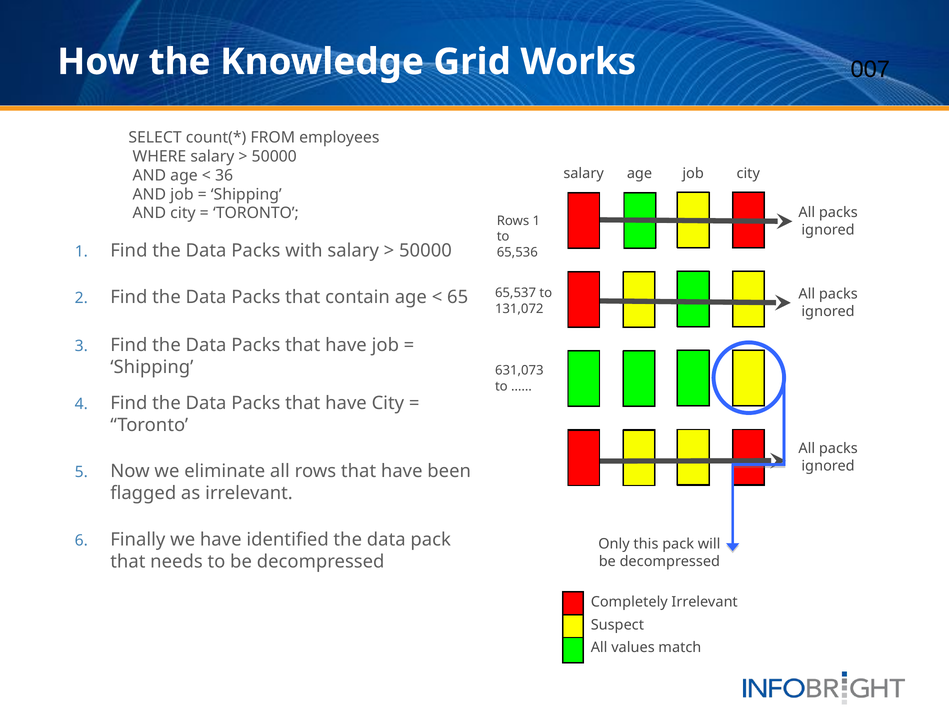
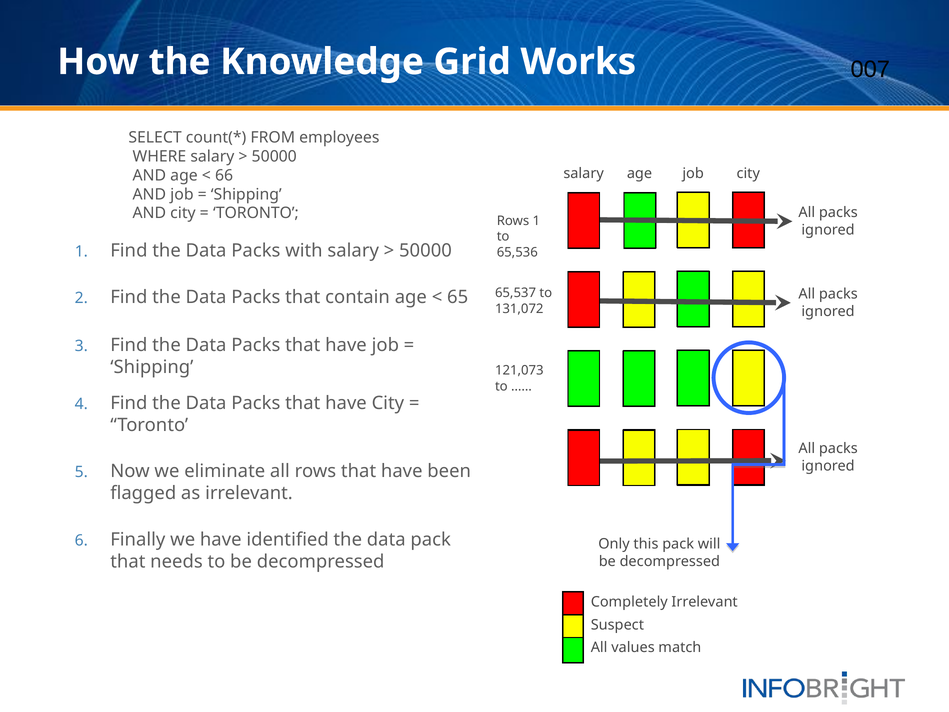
36: 36 -> 66
631,073: 631,073 -> 121,073
